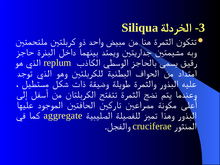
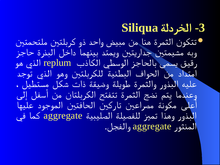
cruciferae at (152, 126): cruciferae -> aggregate
